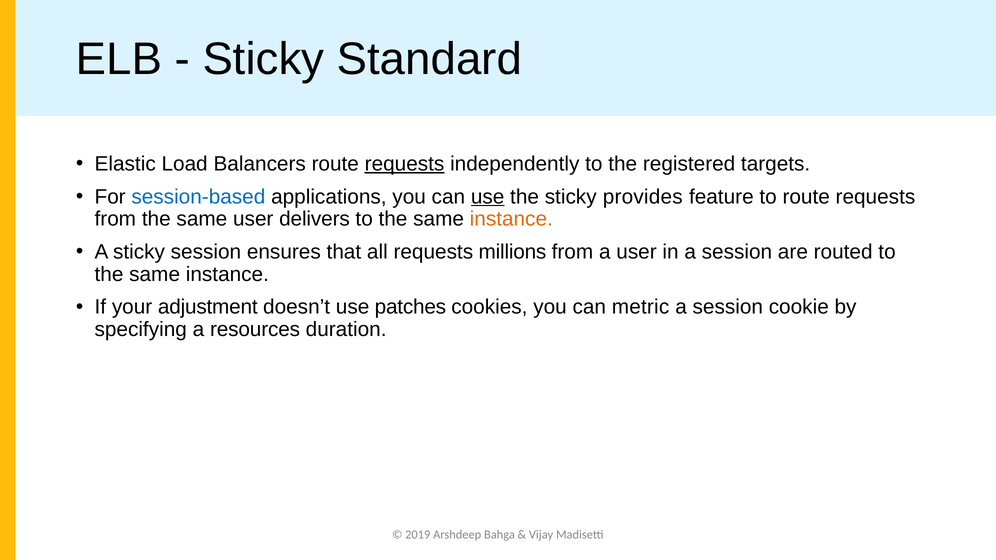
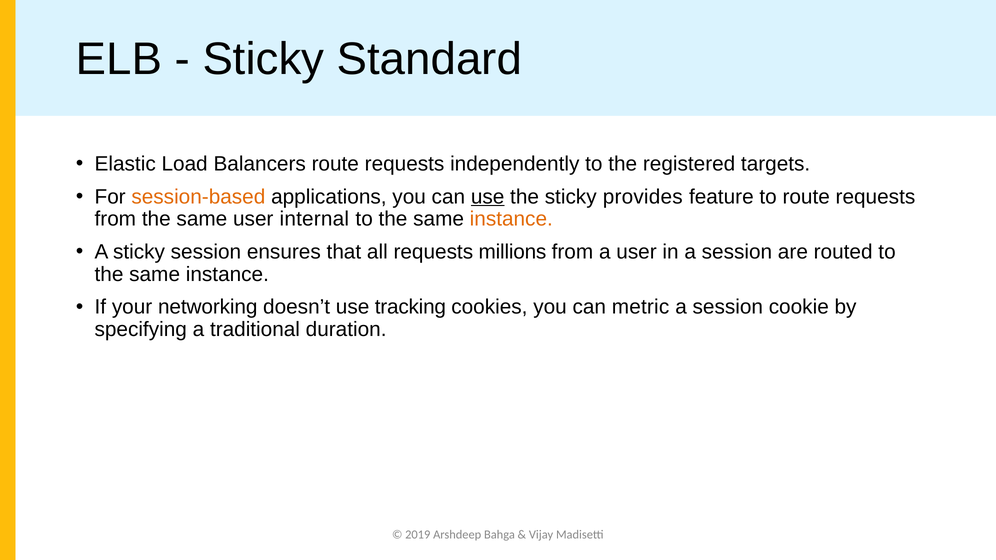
requests at (405, 164) underline: present -> none
session-based colour: blue -> orange
delivers: delivers -> internal
adjustment: adjustment -> networking
patches: patches -> tracking
resources: resources -> traditional
